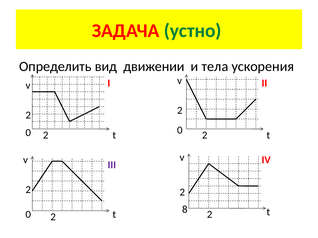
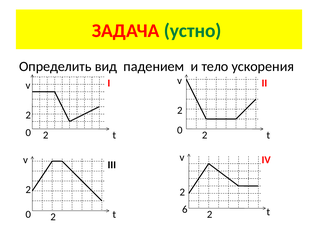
движении: движении -> падением
тела: тела -> тело
III colour: purple -> black
8: 8 -> 6
